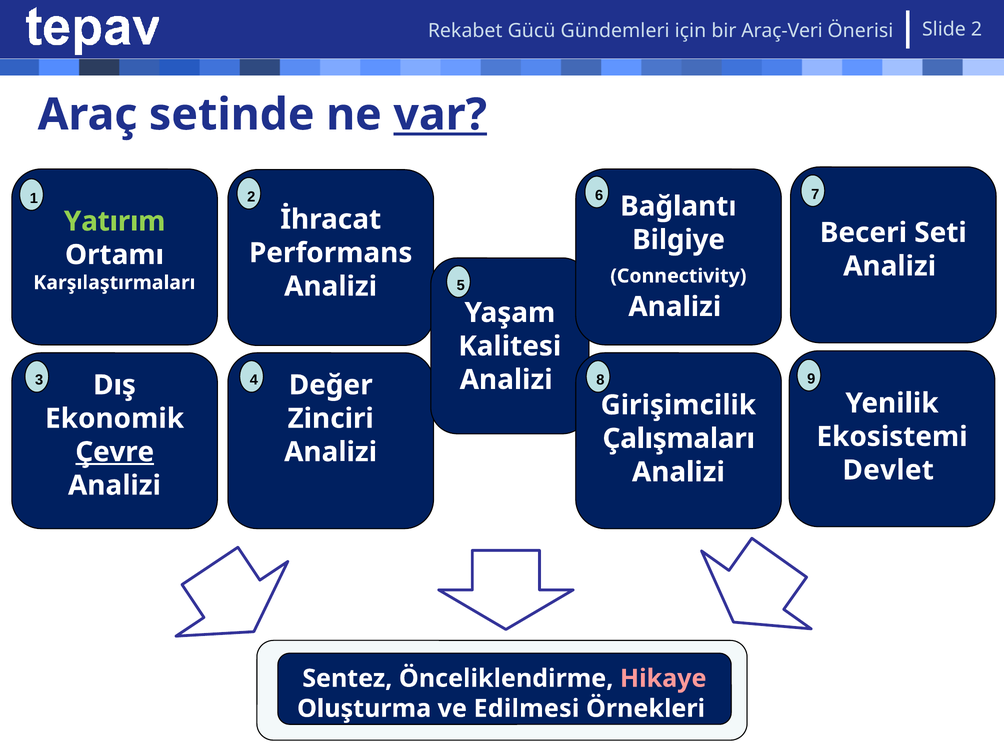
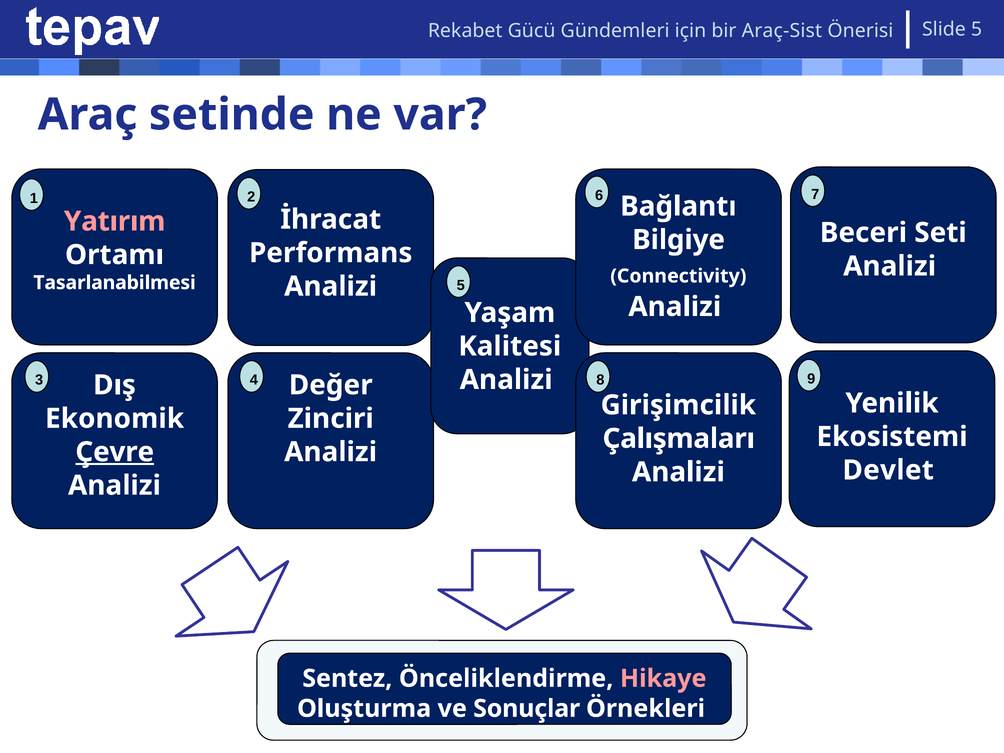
Araç-Veri: Araç-Veri -> Araç-Sist
Slide 2: 2 -> 5
var underline: present -> none
Yatırım colour: light green -> pink
Karşılaştırmaları: Karşılaştırmaları -> Tasarlanabilmesi
Edilmesi: Edilmesi -> Sonuçlar
